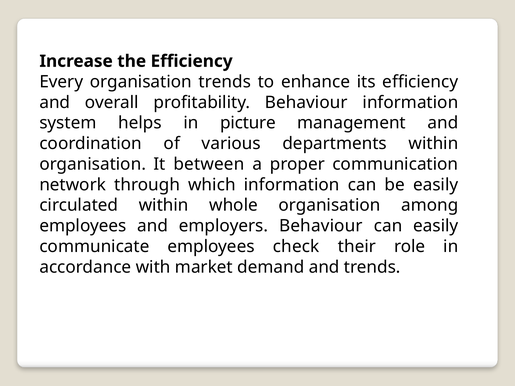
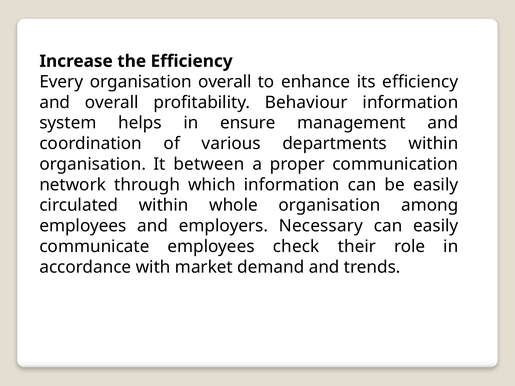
organisation trends: trends -> overall
picture: picture -> ensure
employers Behaviour: Behaviour -> Necessary
